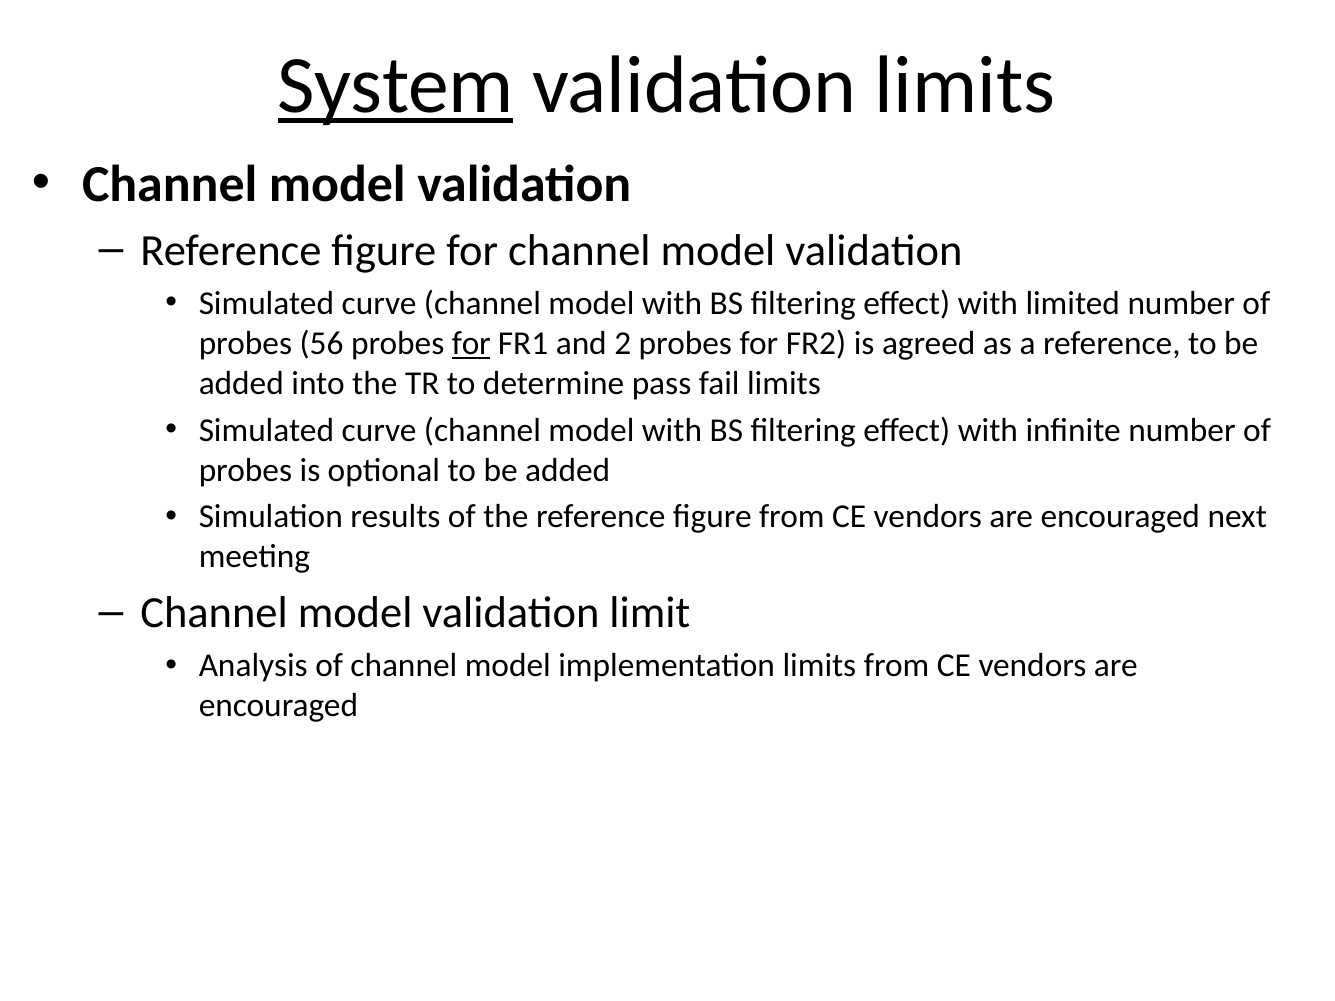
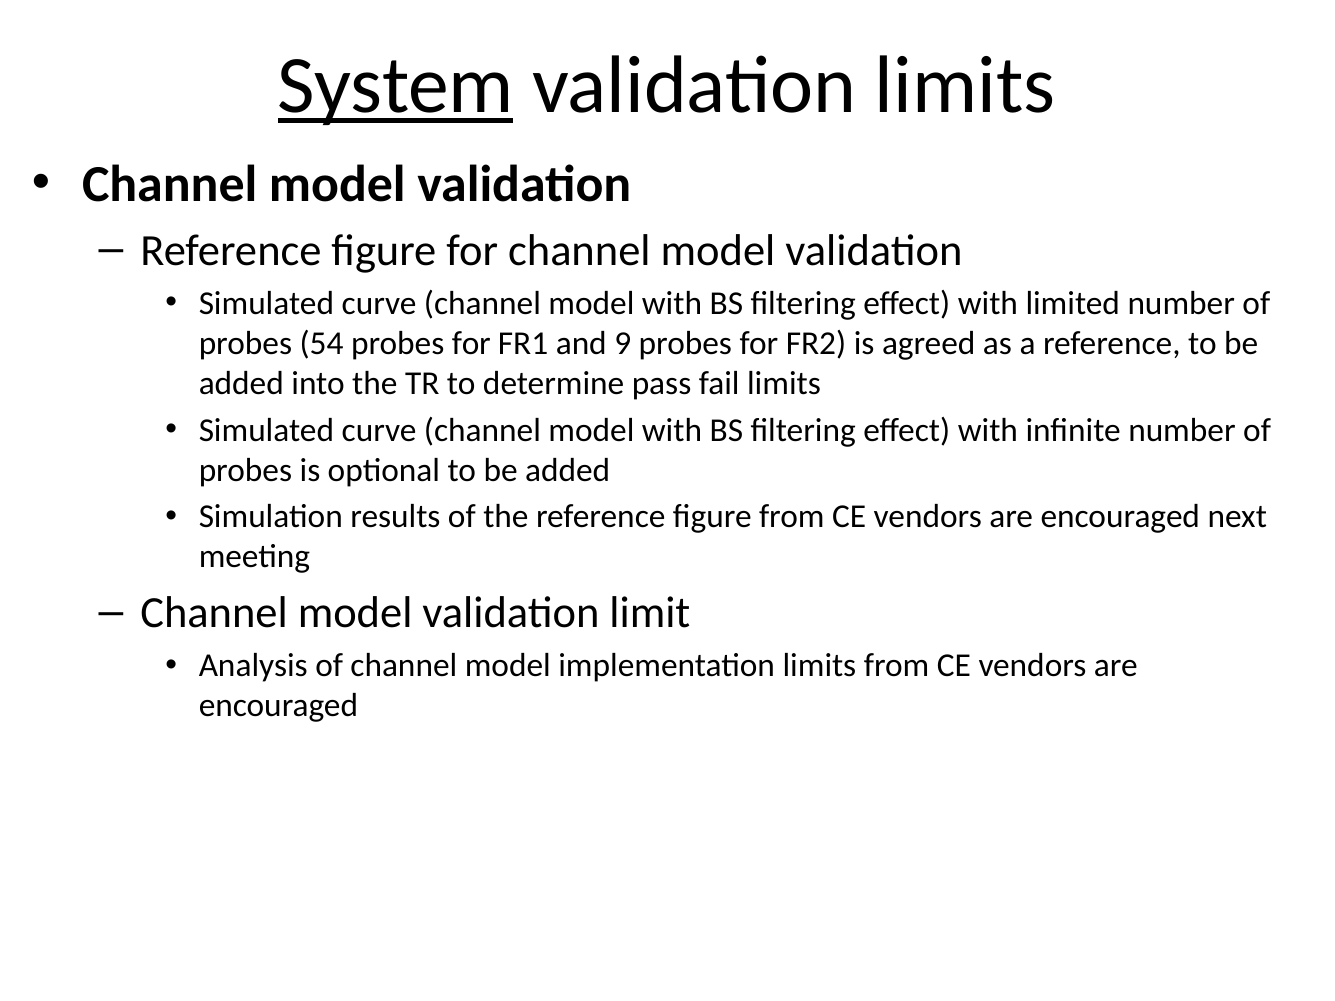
56: 56 -> 54
for at (471, 343) underline: present -> none
2: 2 -> 9
